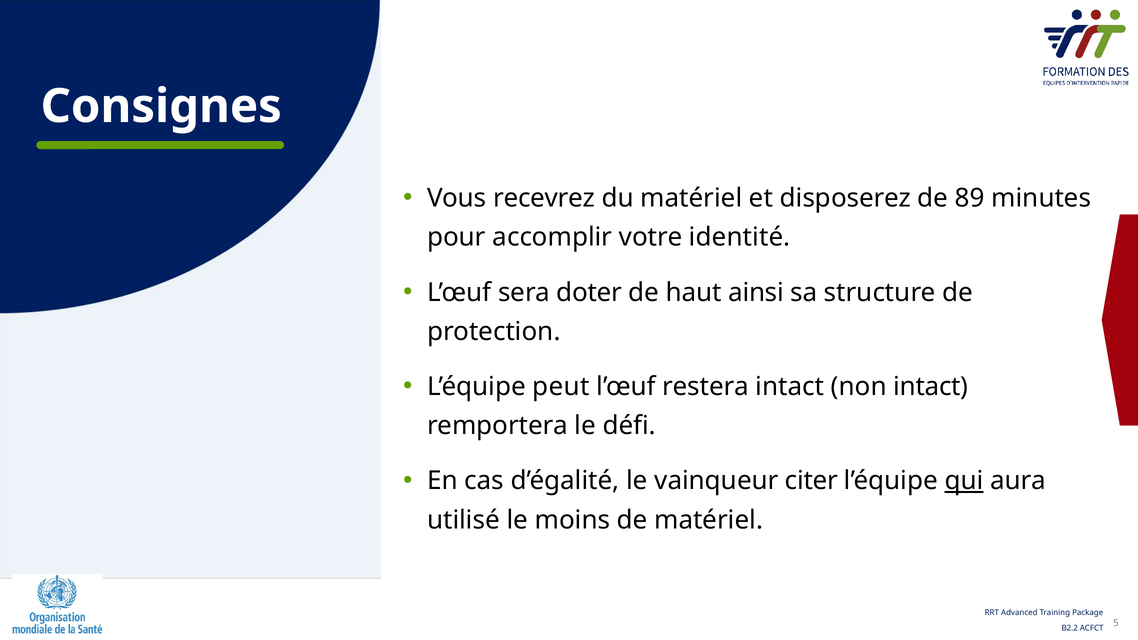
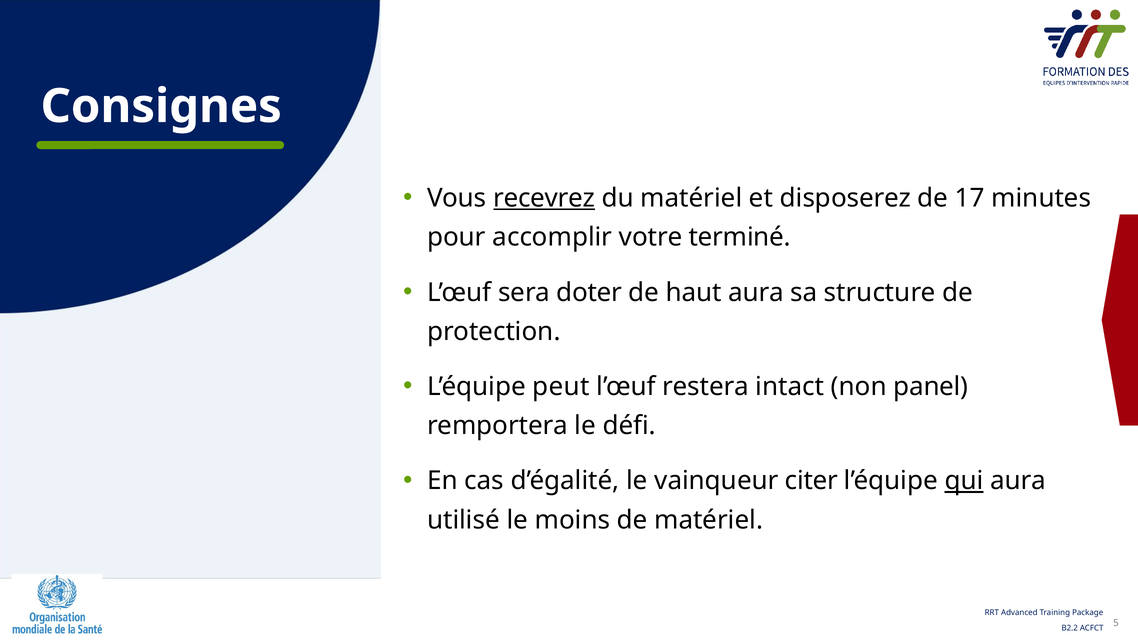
recevrez underline: none -> present
89: 89 -> 17
identité: identité -> terminé
haut ainsi: ainsi -> aura
non intact: intact -> panel
